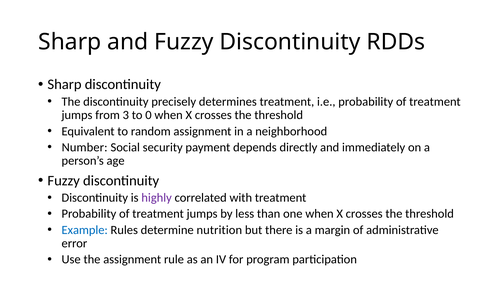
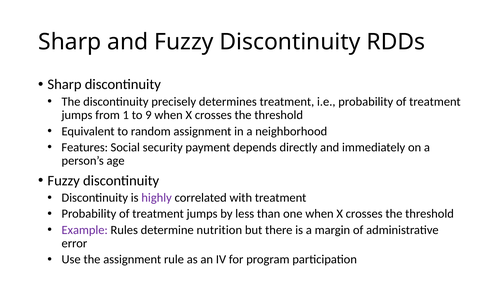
3: 3 -> 1
0: 0 -> 9
Number: Number -> Features
Example colour: blue -> purple
